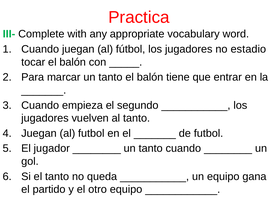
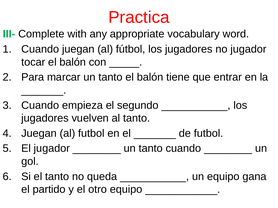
no estadio: estadio -> jugador
